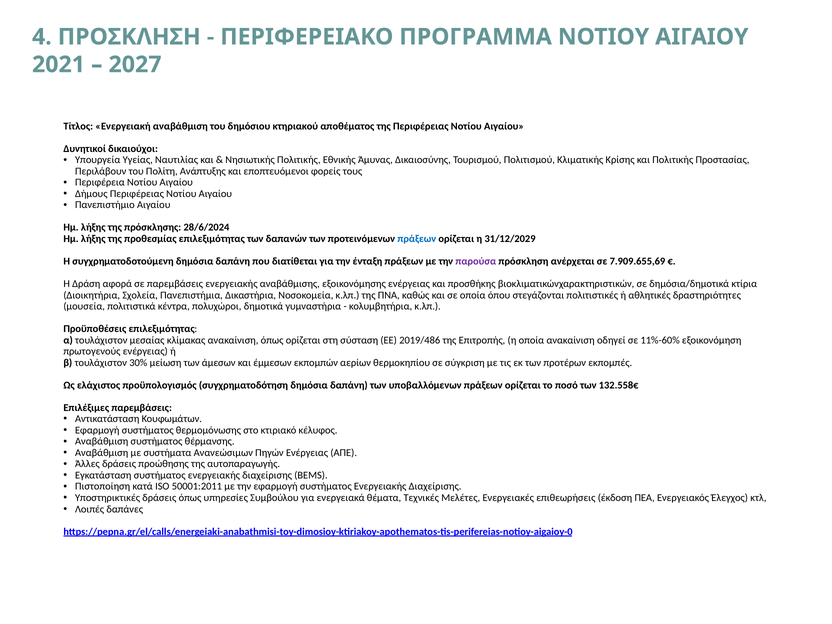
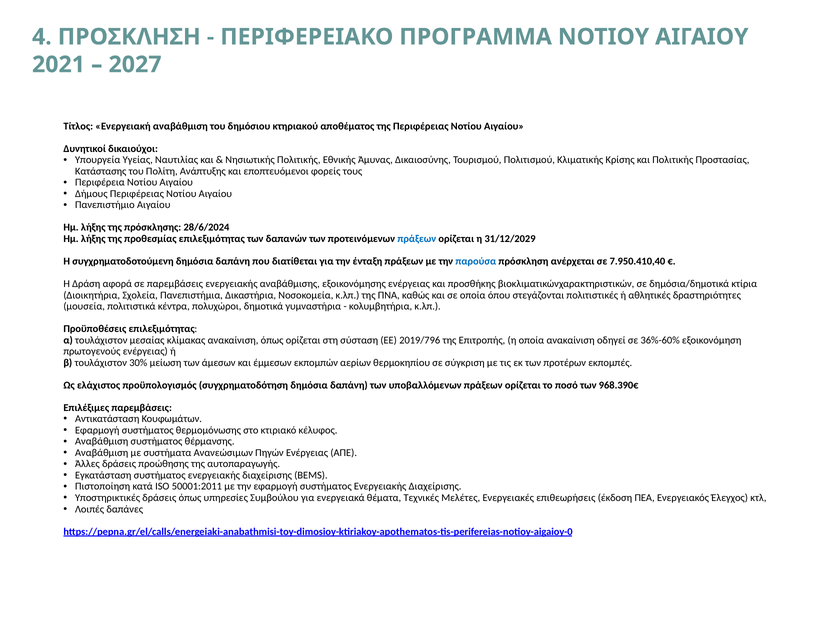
Περιλάβουν: Περιλάβουν -> Κατάστασης
παρούσα colour: purple -> blue
7.909.655,69: 7.909.655,69 -> 7.950.410,40
2019/486: 2019/486 -> 2019/796
11%-60%: 11%-60% -> 36%-60%
132.558€: 132.558€ -> 968.390€
